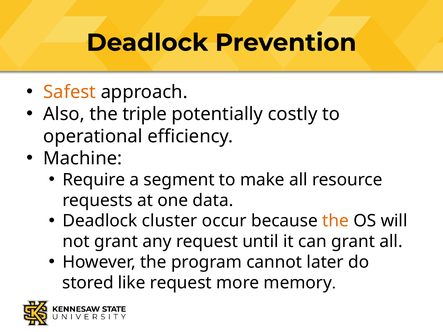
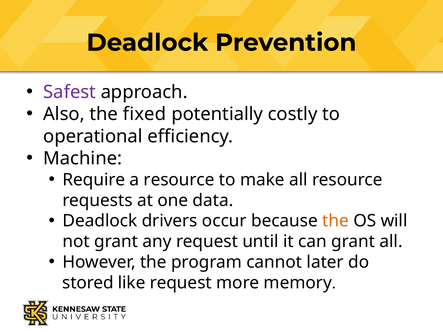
Safest colour: orange -> purple
triple: triple -> fixed
a segment: segment -> resource
cluster: cluster -> drivers
